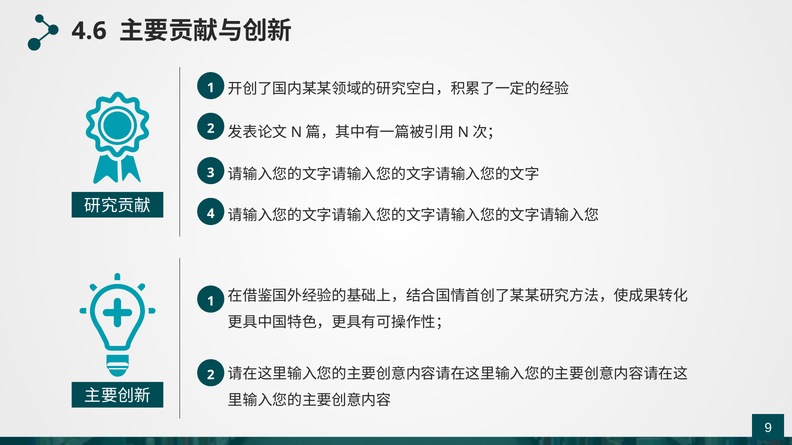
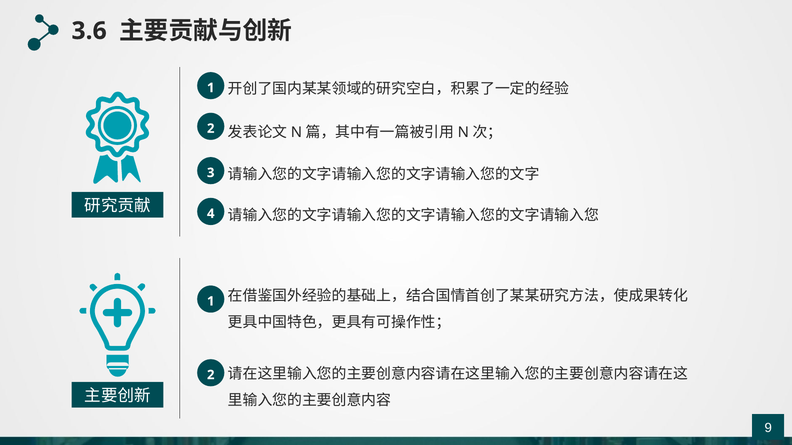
4.6: 4.6 -> 3.6
